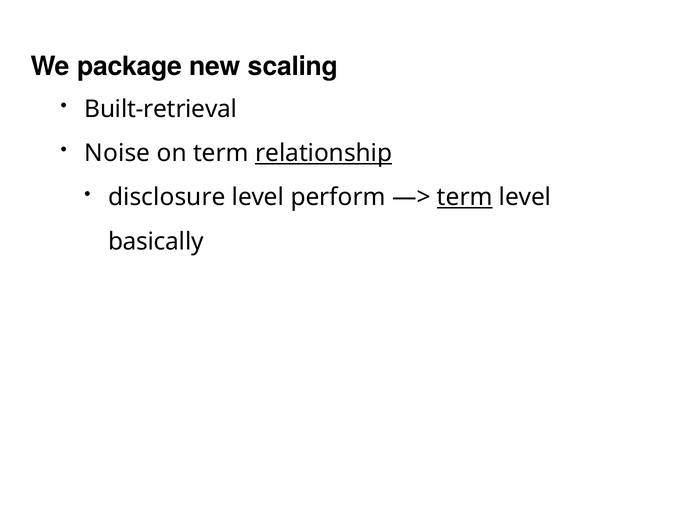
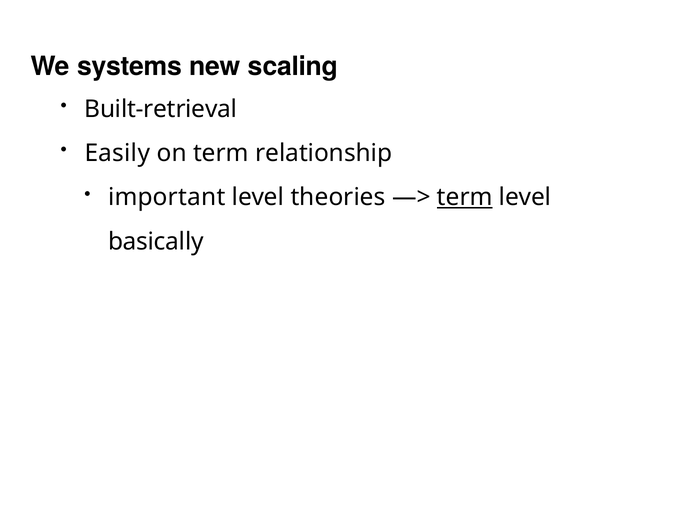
package: package -> systems
Noise: Noise -> Easily
relationship underline: present -> none
disclosure: disclosure -> important
perform: perform -> theories
